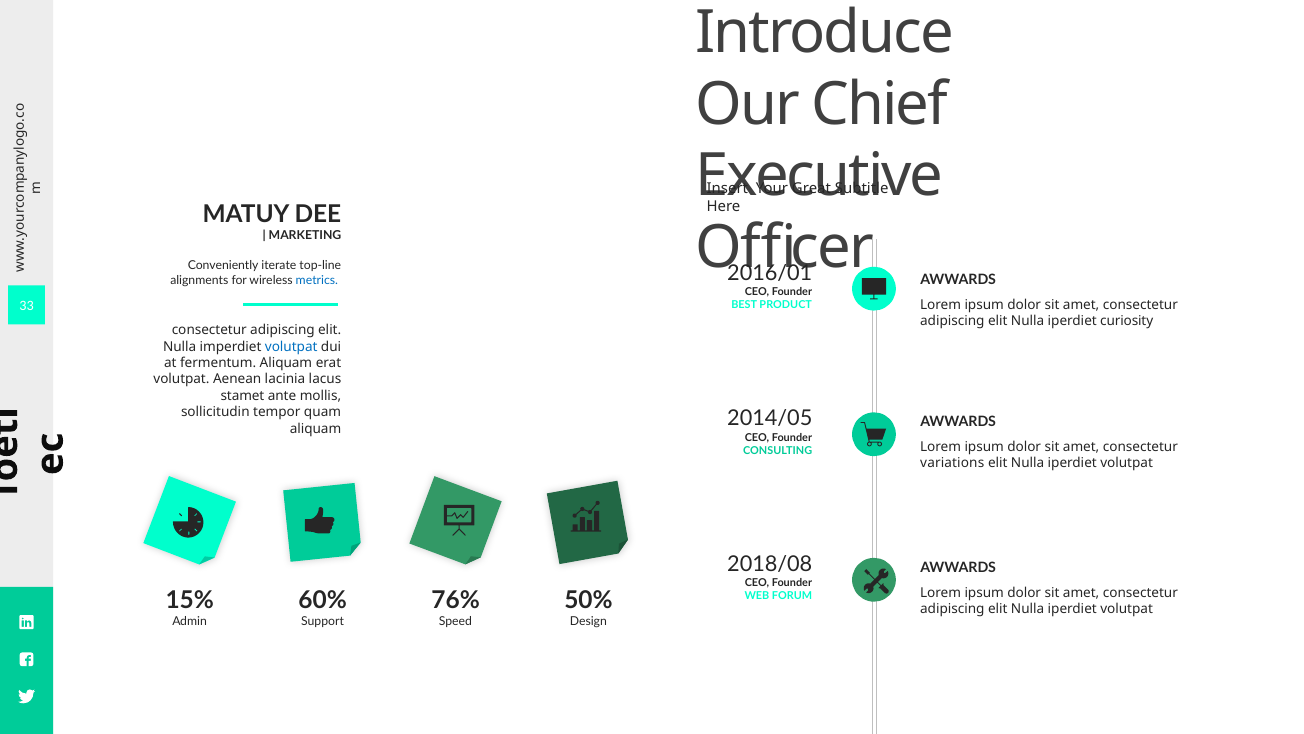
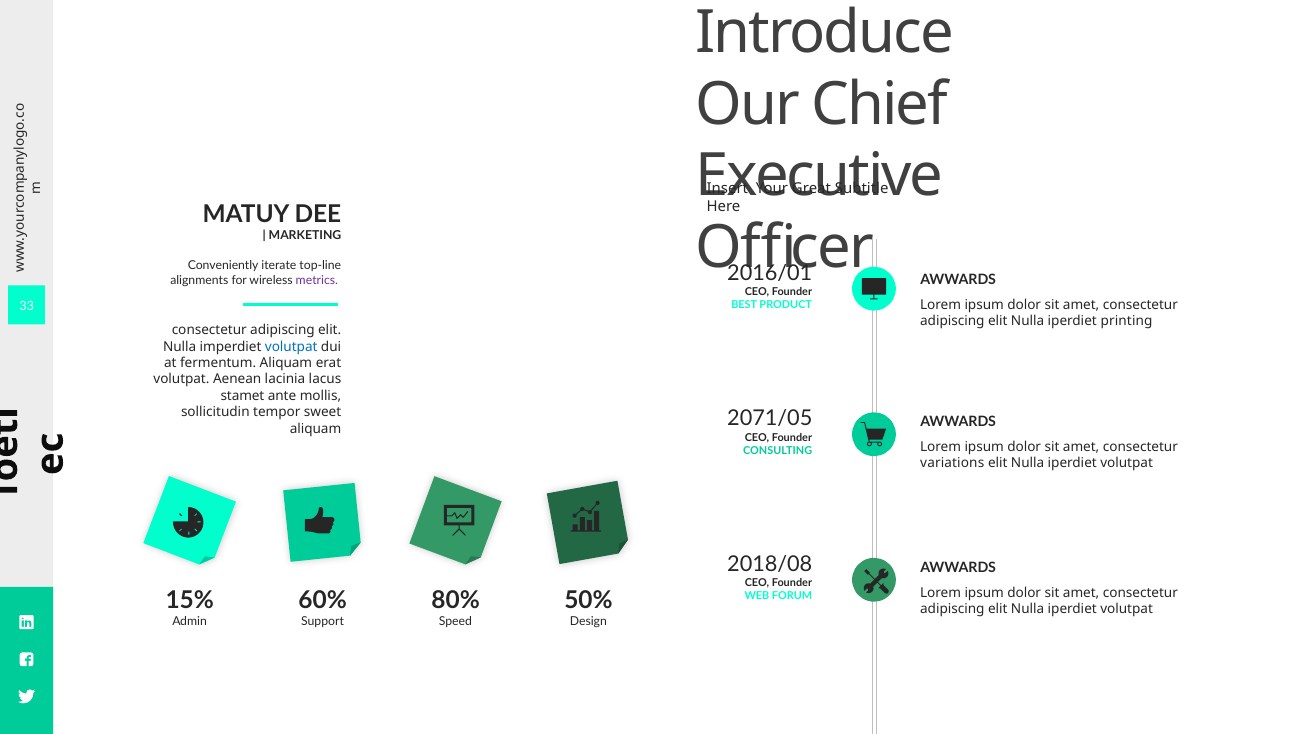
metrics colour: blue -> purple
curiosity: curiosity -> printing
quam: quam -> sweet
2014/05: 2014/05 -> 2071/05
76%: 76% -> 80%
